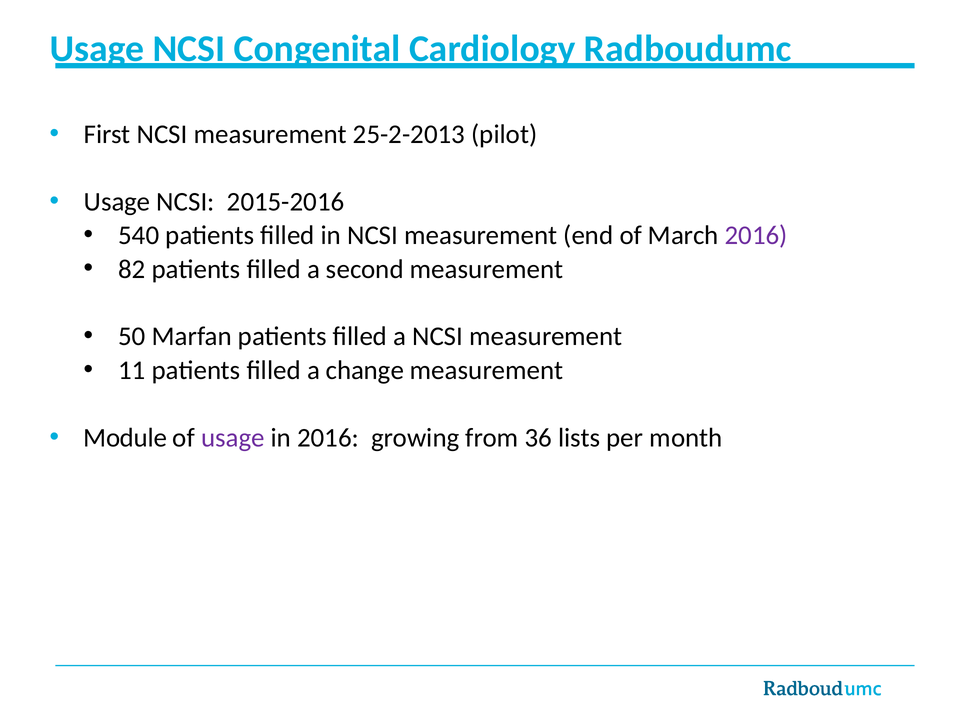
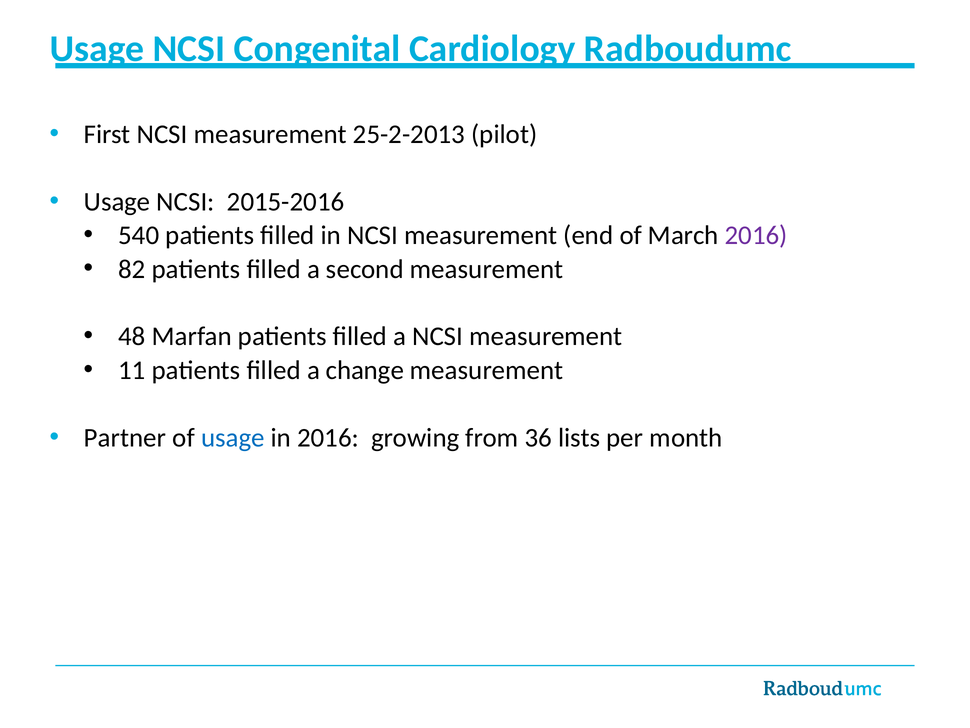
50: 50 -> 48
Module: Module -> Partner
usage at (233, 437) colour: purple -> blue
